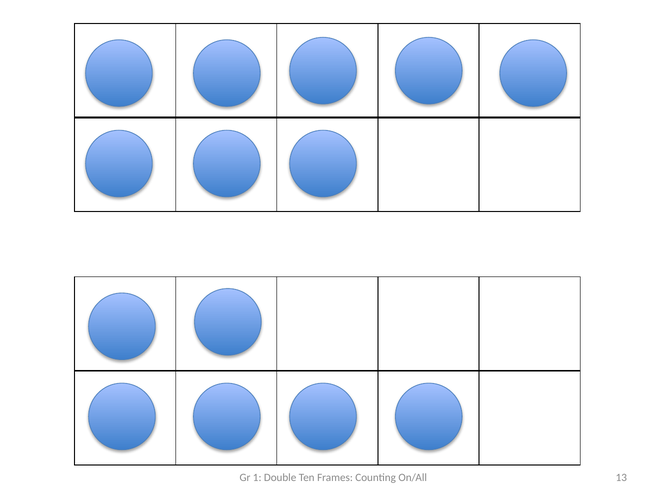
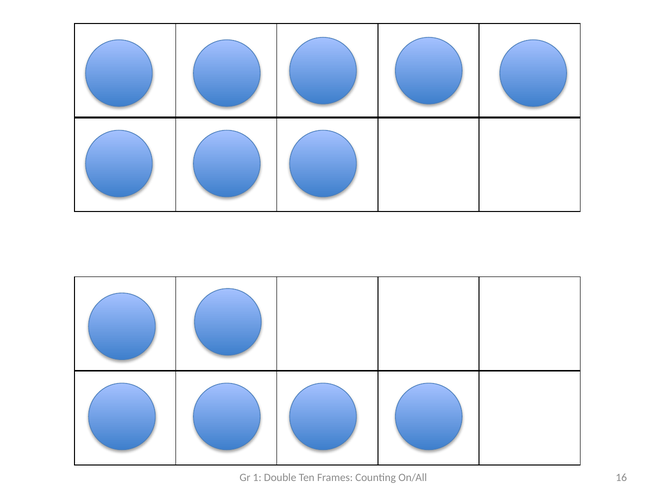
13: 13 -> 16
